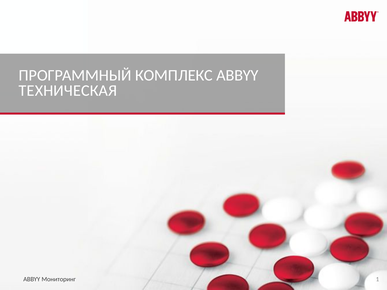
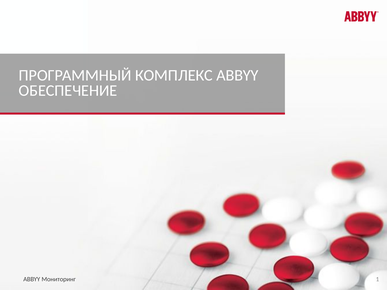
ТЕХНИЧЕСКАЯ: ТЕХНИЧЕСКАЯ -> ОБЕСПЕЧЕНИЕ
